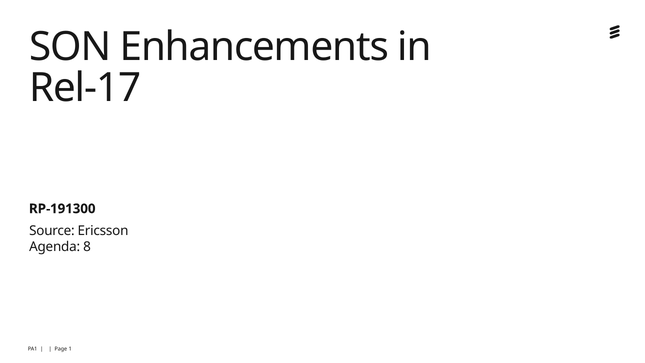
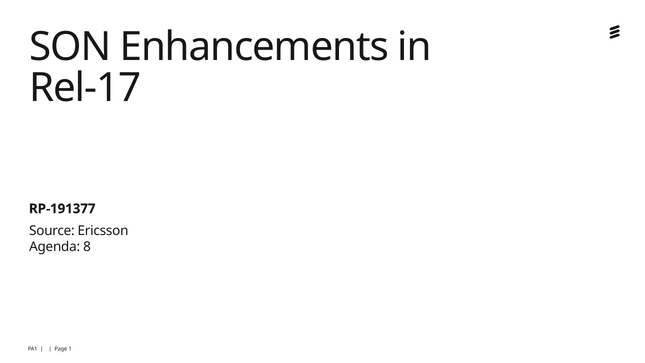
RP-191300: RP-191300 -> RP-191377
